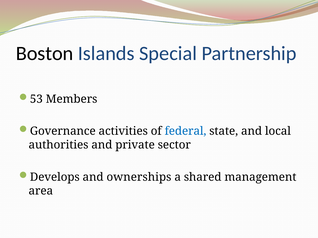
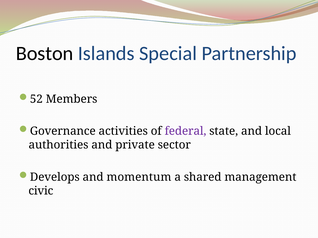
53: 53 -> 52
federal colour: blue -> purple
ownerships: ownerships -> momentum
area: area -> civic
